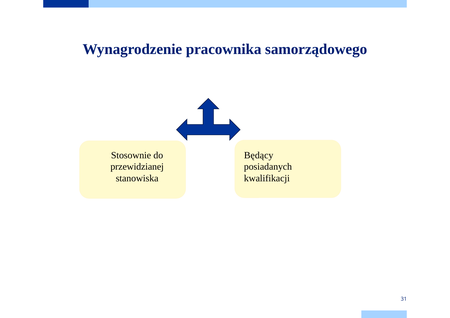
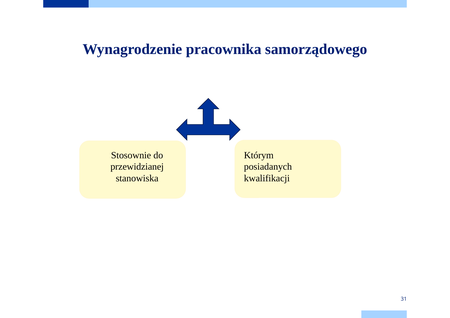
Będący: Będący -> Którym
